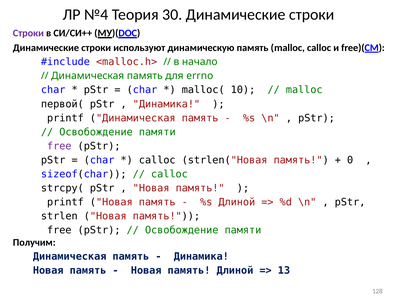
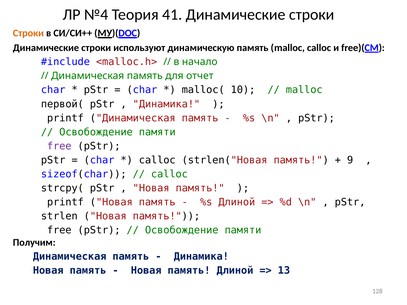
30: 30 -> 41
Строки at (28, 33) colour: purple -> orange
errno: errno -> отчет
0: 0 -> 9
